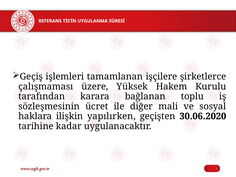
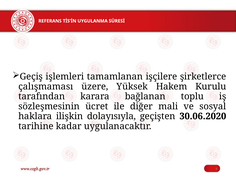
yapılırken: yapılırken -> dolayısıyla
